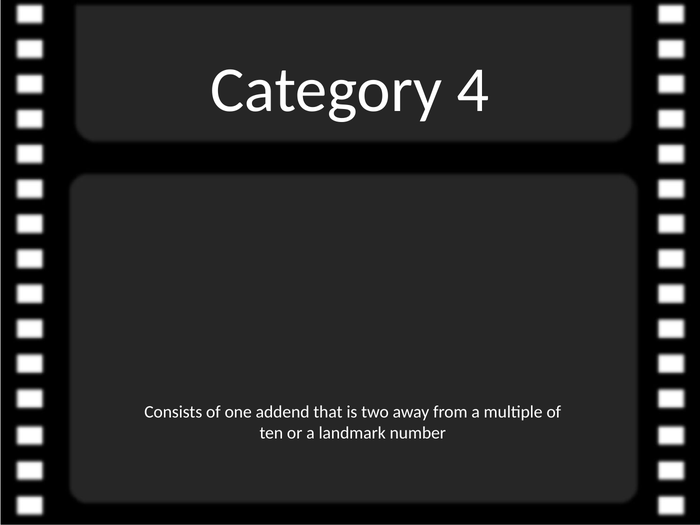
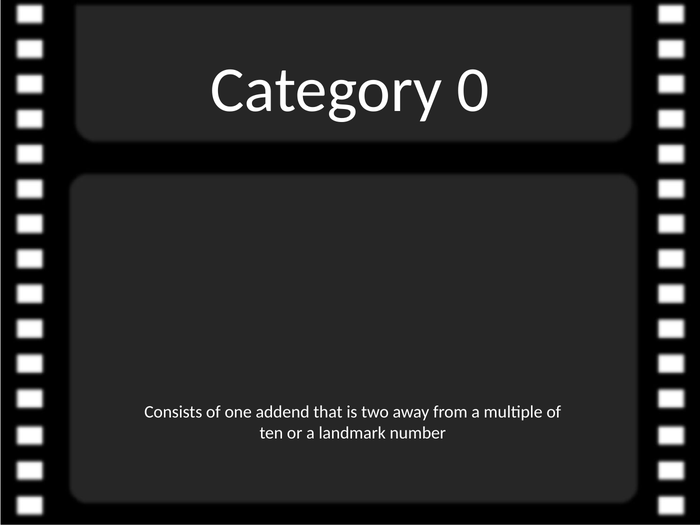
4: 4 -> 0
